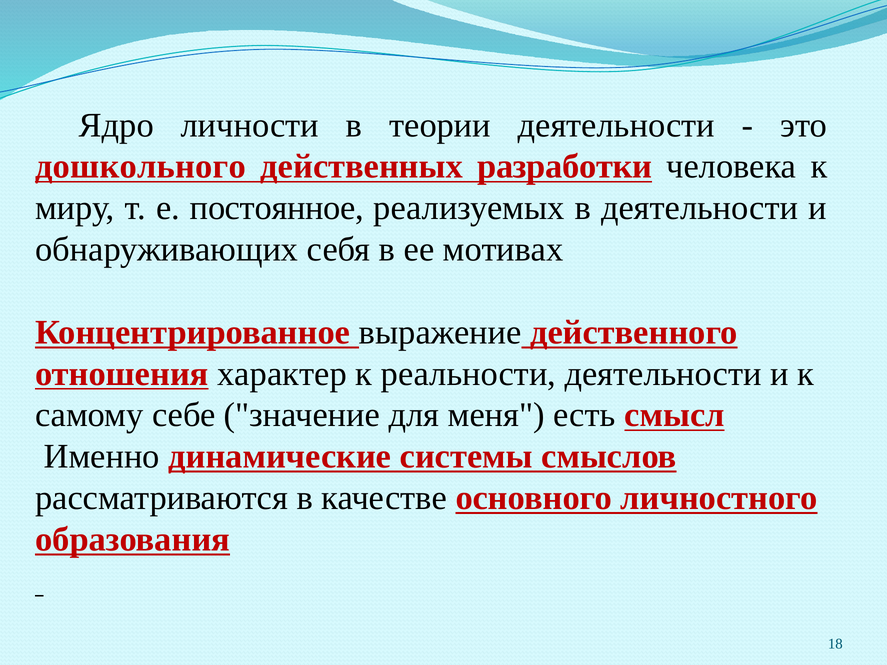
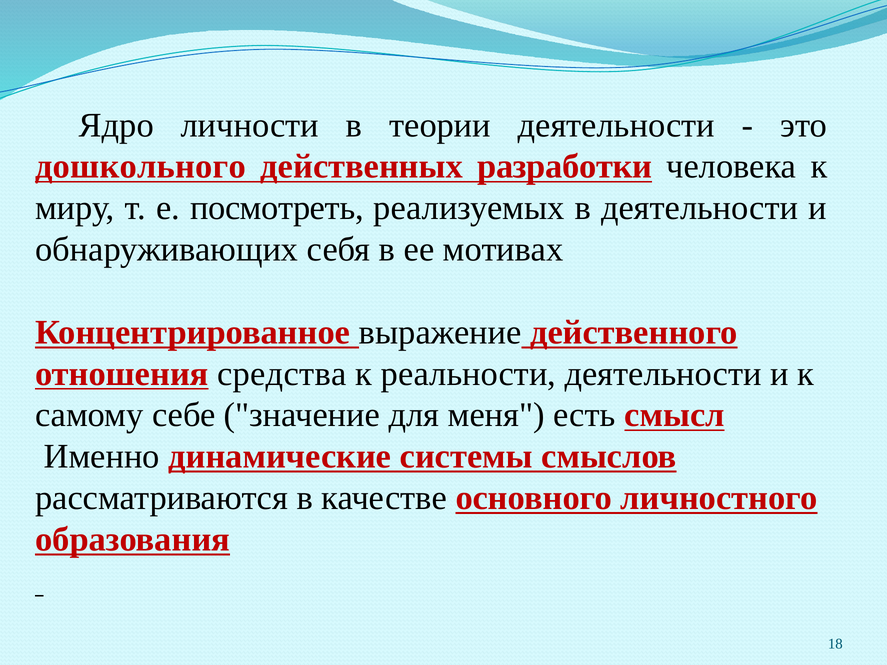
постоянное: постоянное -> посмотреть
характер: характер -> средства
